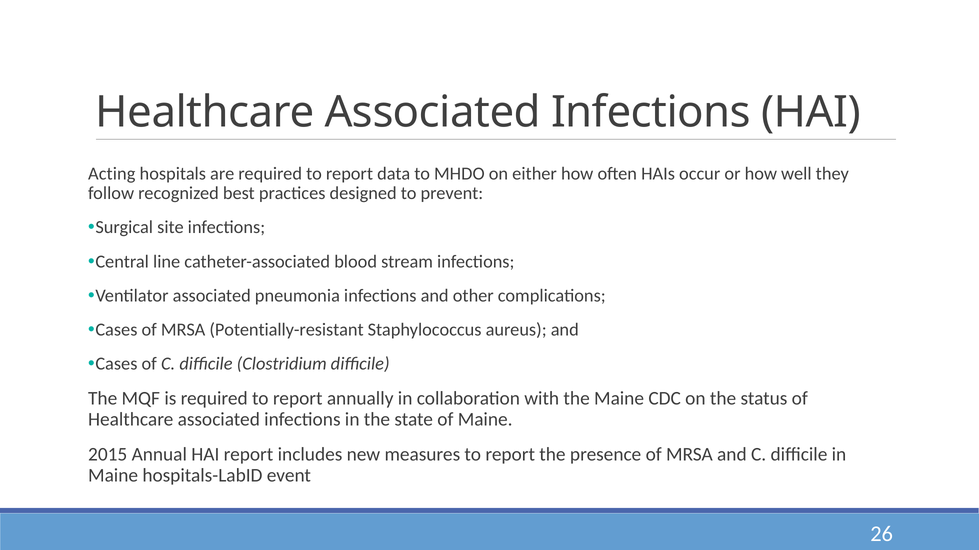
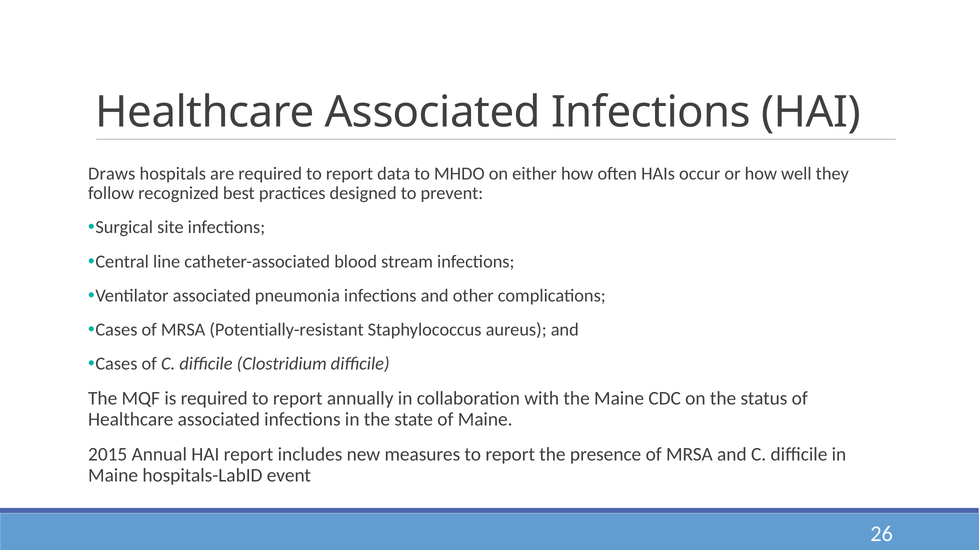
Acting: Acting -> Draws
